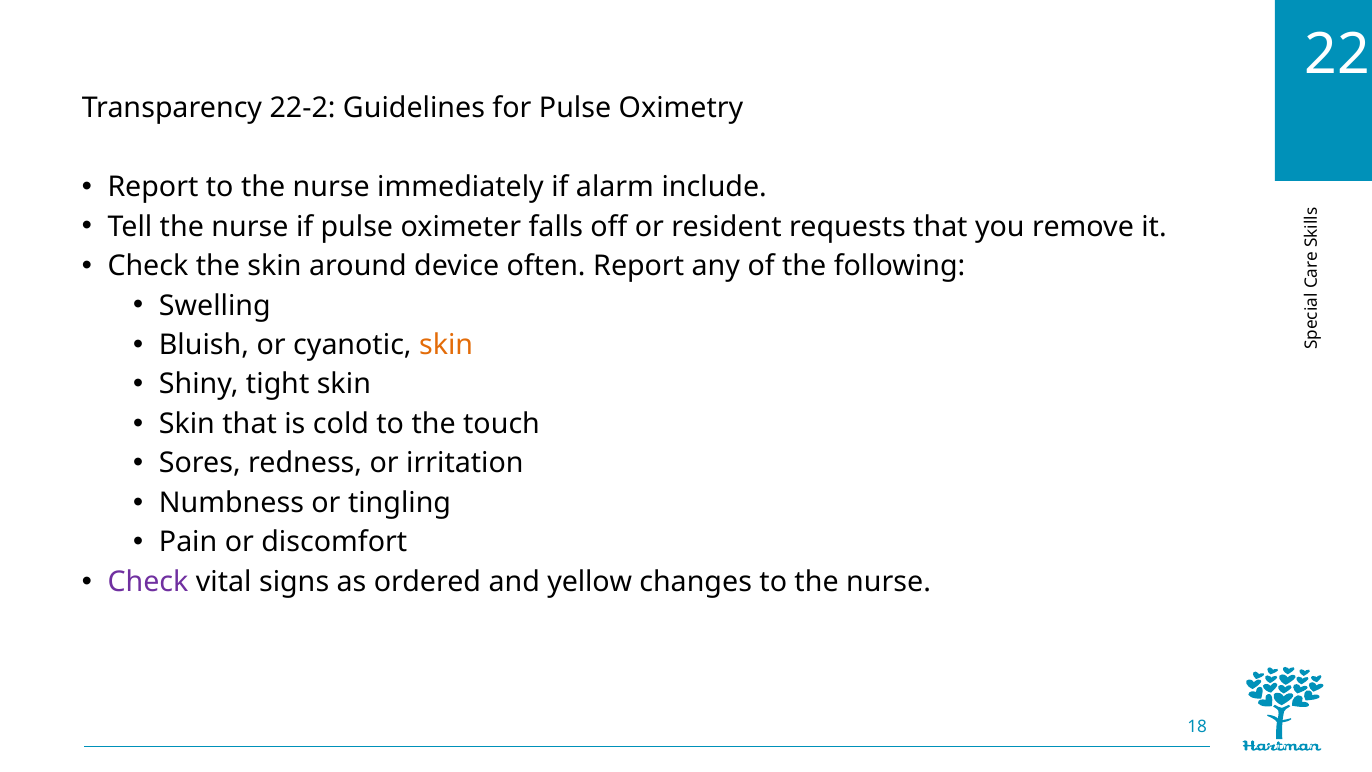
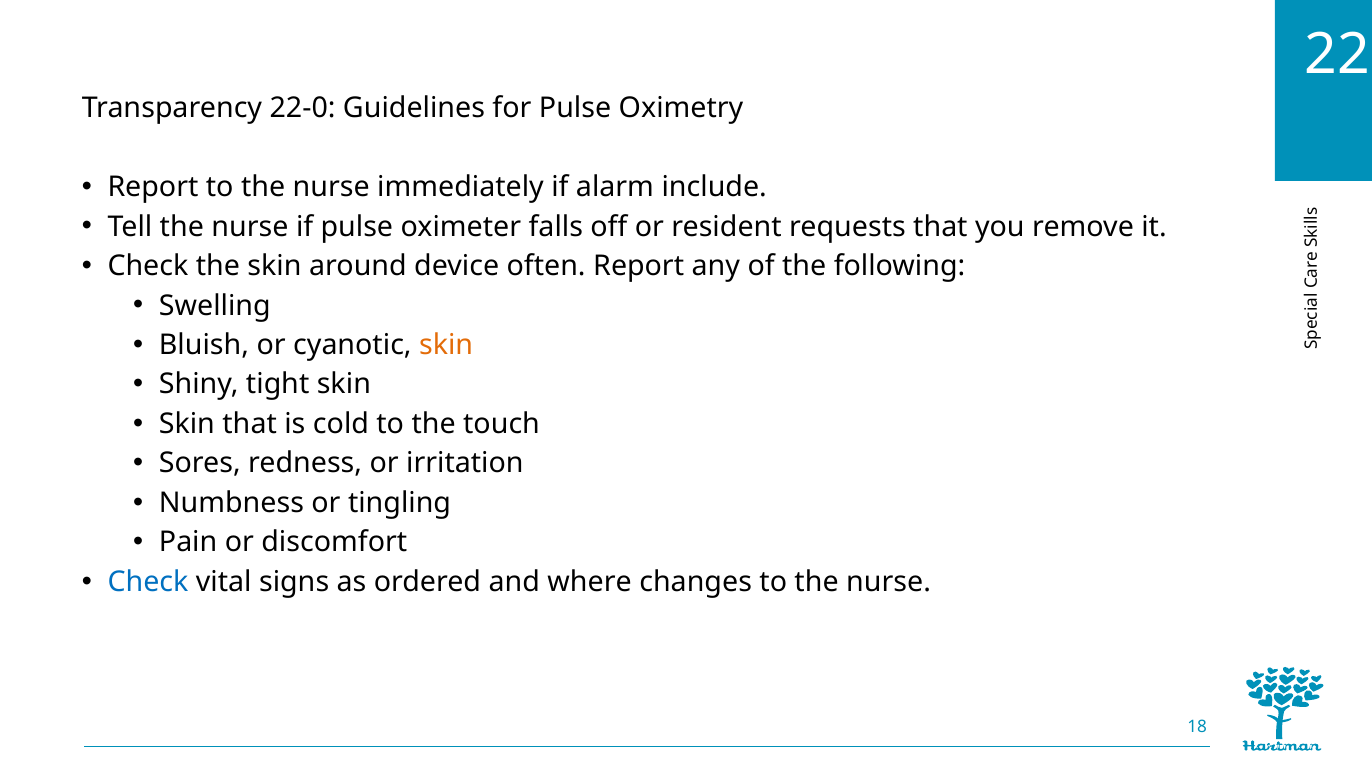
22-2: 22-2 -> 22-0
Check at (148, 582) colour: purple -> blue
yellow: yellow -> where
